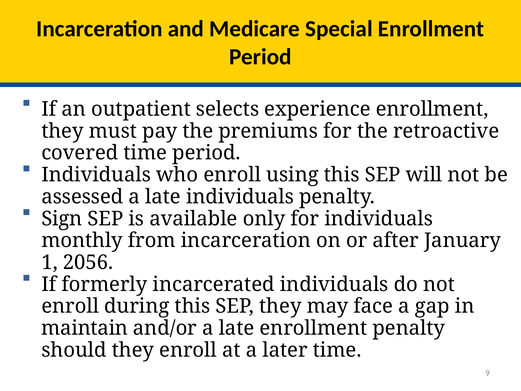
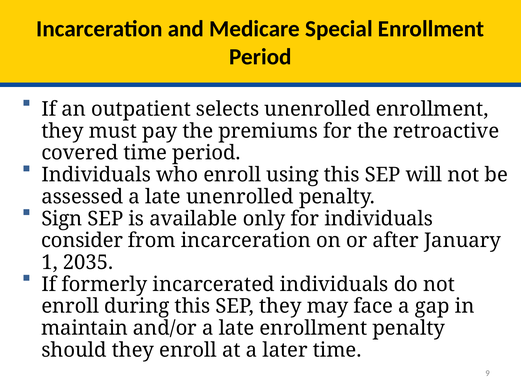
selects experience: experience -> unenrolled
late individuals: individuals -> unenrolled
monthly: monthly -> consider
2056: 2056 -> 2035
